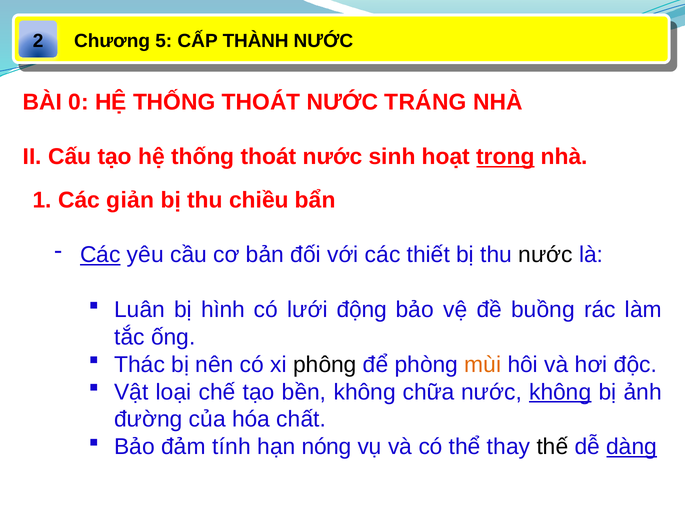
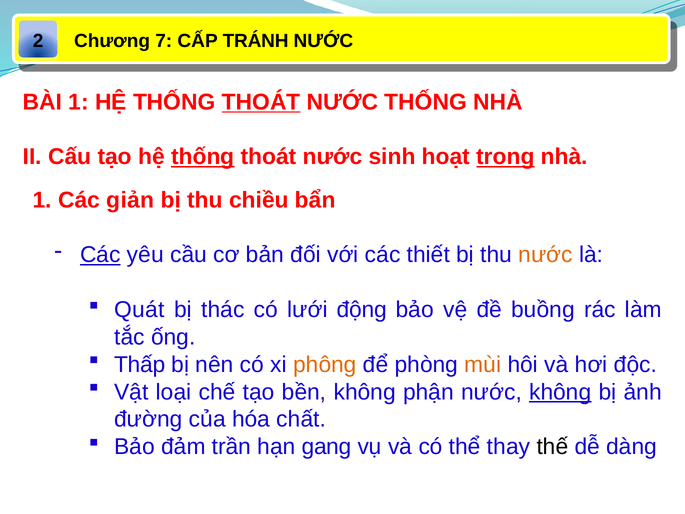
5: 5 -> 7
THÀNH: THÀNH -> TRÁNH
BÀI 0: 0 -> 1
THOÁT at (261, 102) underline: none -> present
NƯỚC TRÁNG: TRÁNG -> THỐNG
thống at (203, 157) underline: none -> present
nước at (546, 255) colour: black -> orange
Luân: Luân -> Quát
hình: hình -> thác
Thác: Thác -> Thấp
phông colour: black -> orange
chữa: chữa -> phận
tính: tính -> trần
nóng: nóng -> gang
dàng underline: present -> none
